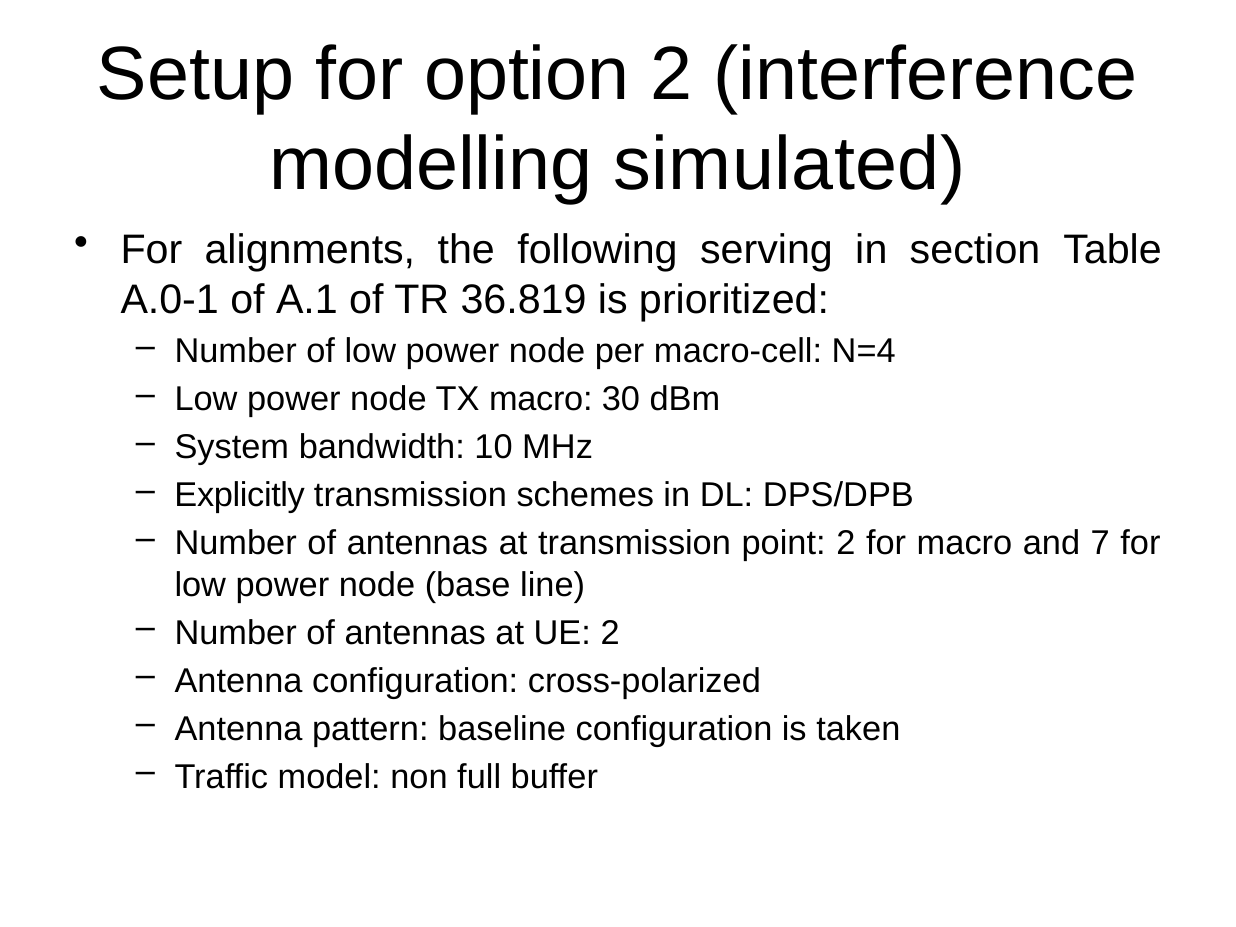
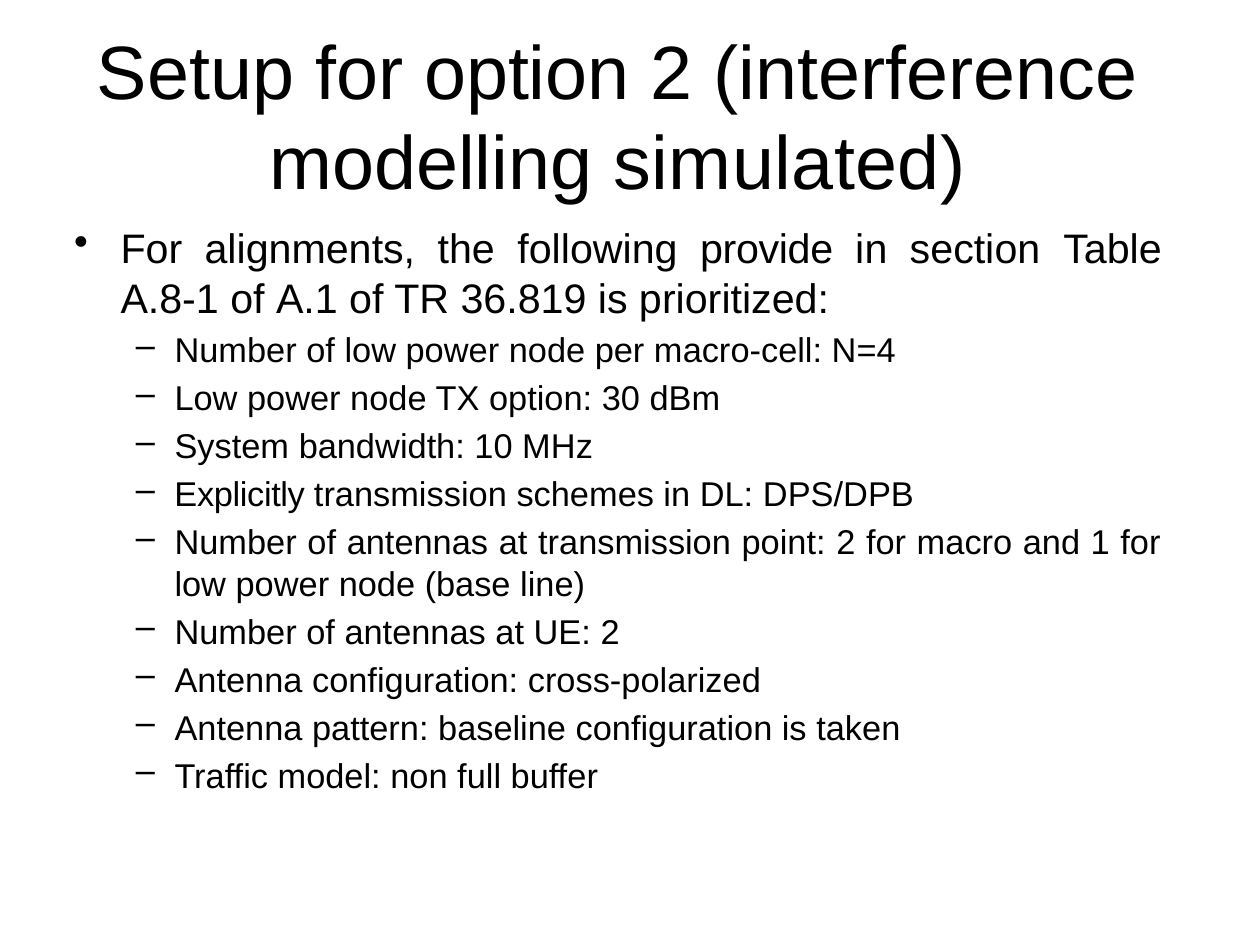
serving: serving -> provide
A.0-1: A.0-1 -> A.8-1
TX macro: macro -> option
7: 7 -> 1
